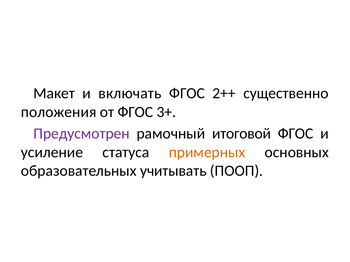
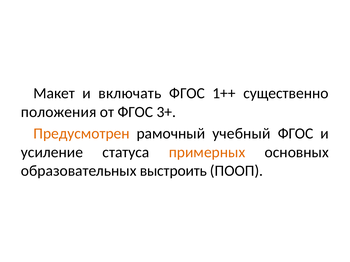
2++: 2++ -> 1++
Предусмотрен colour: purple -> orange
итоговой: итоговой -> учебный
учитывать: учитывать -> выстроить
